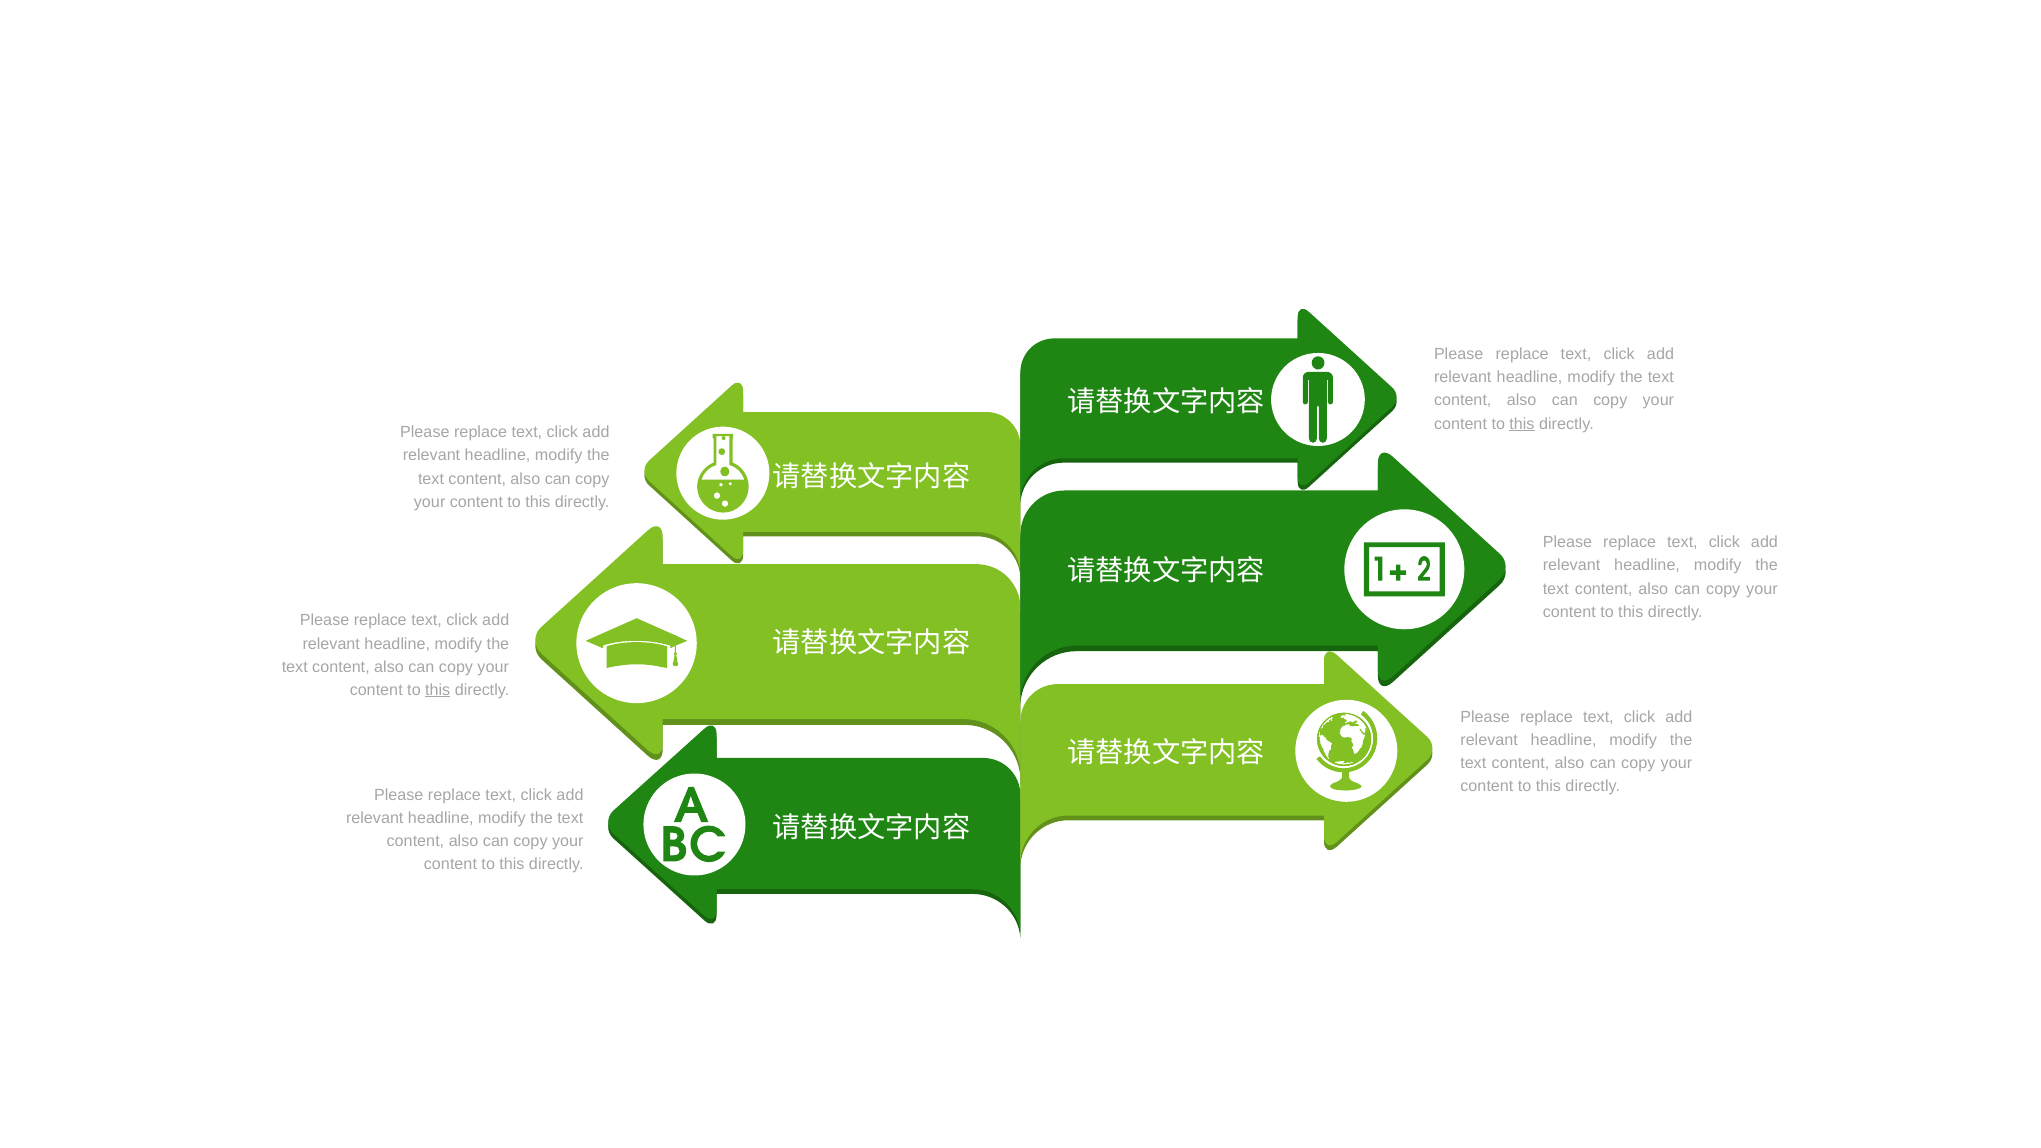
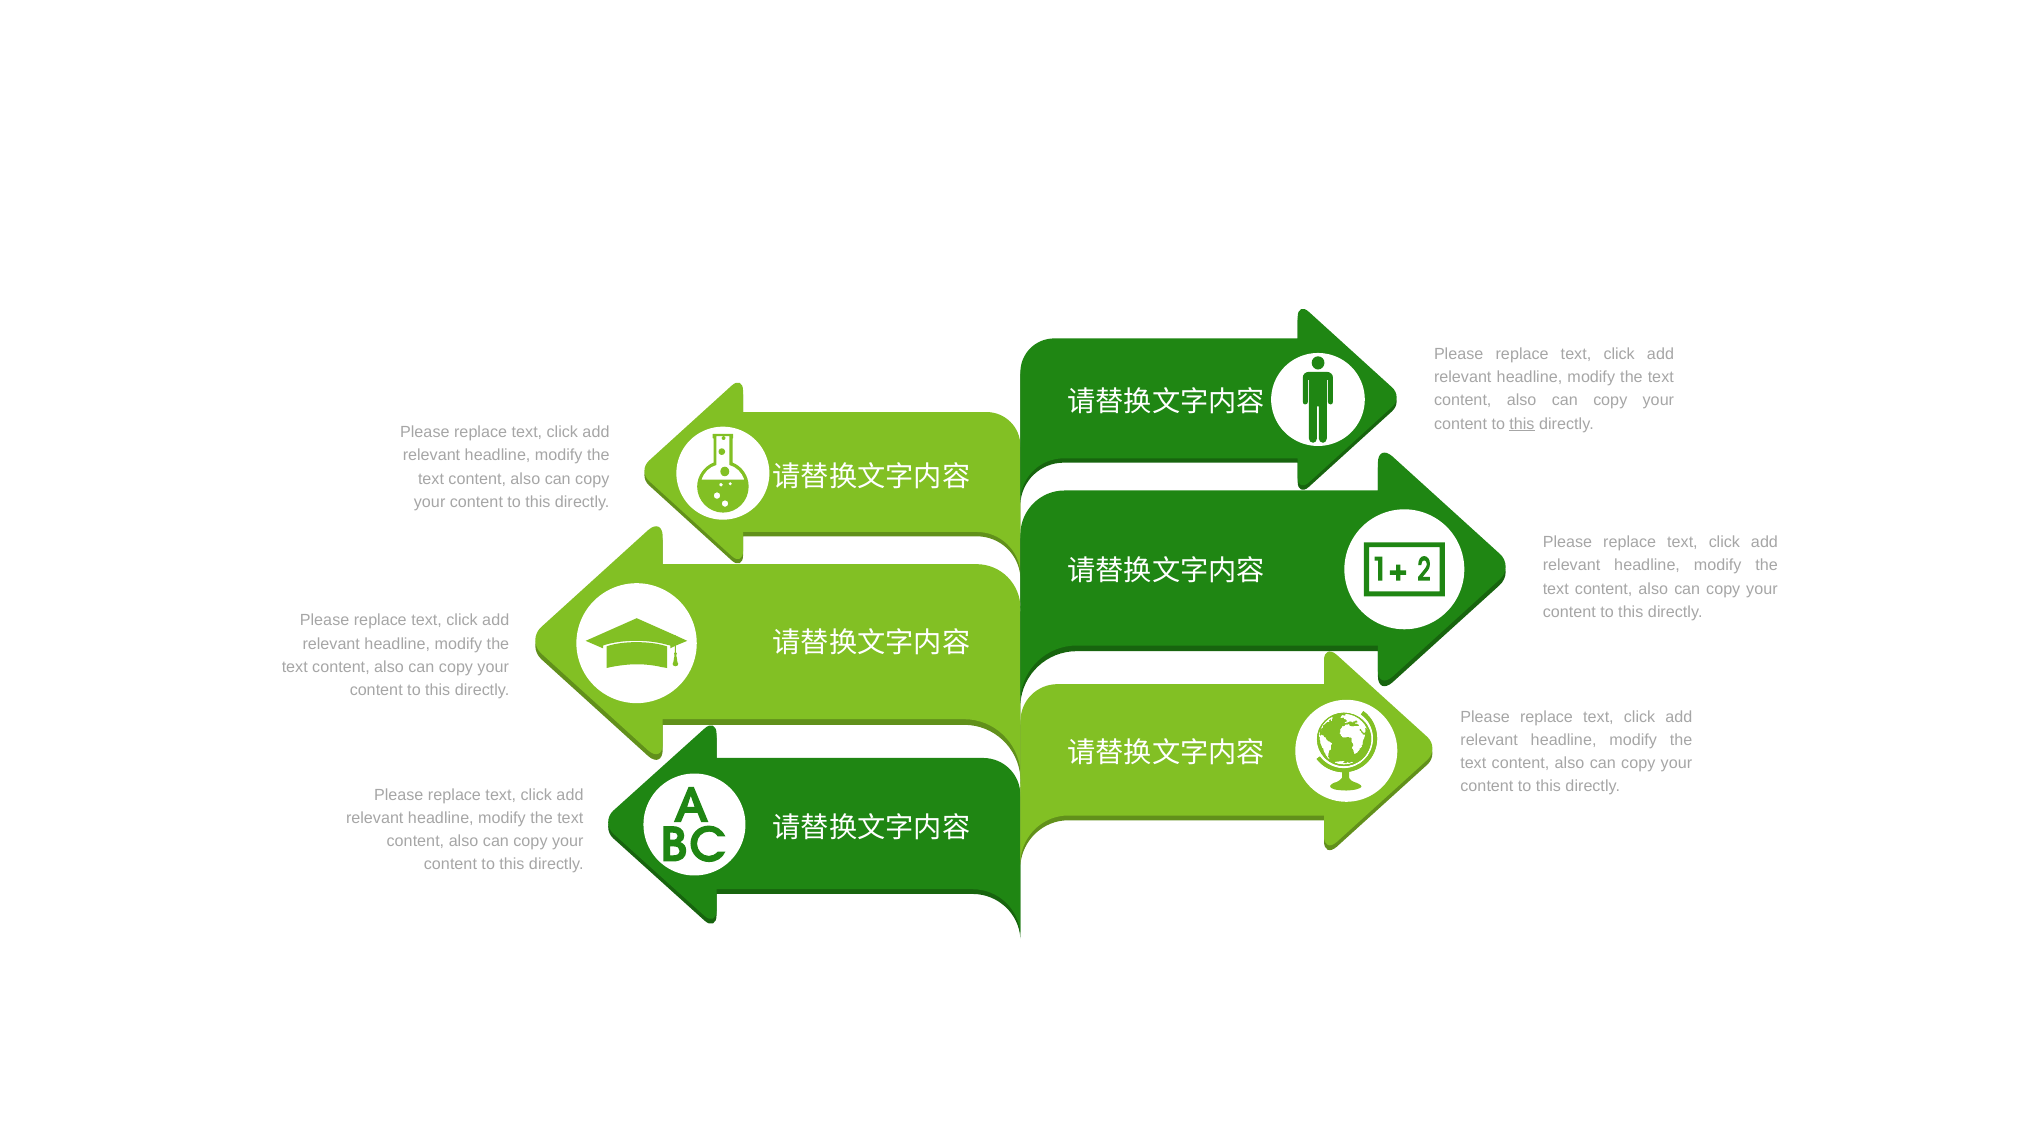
this at (438, 690) underline: present -> none
